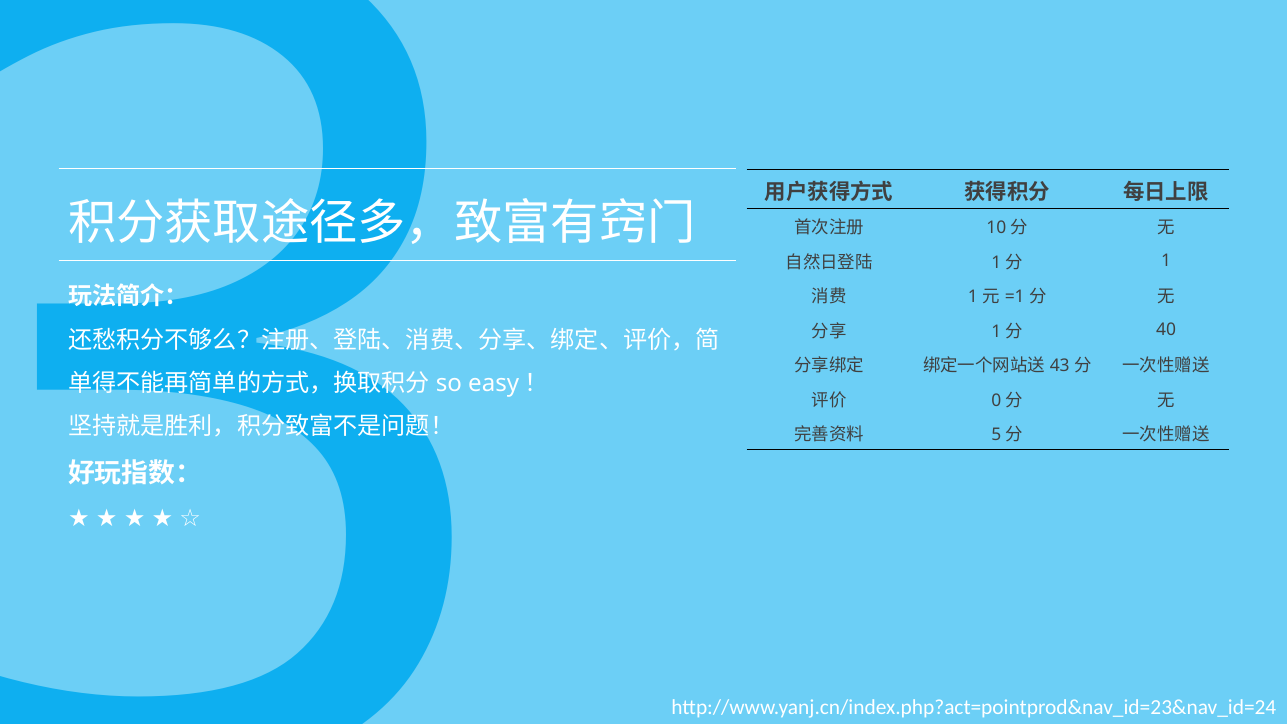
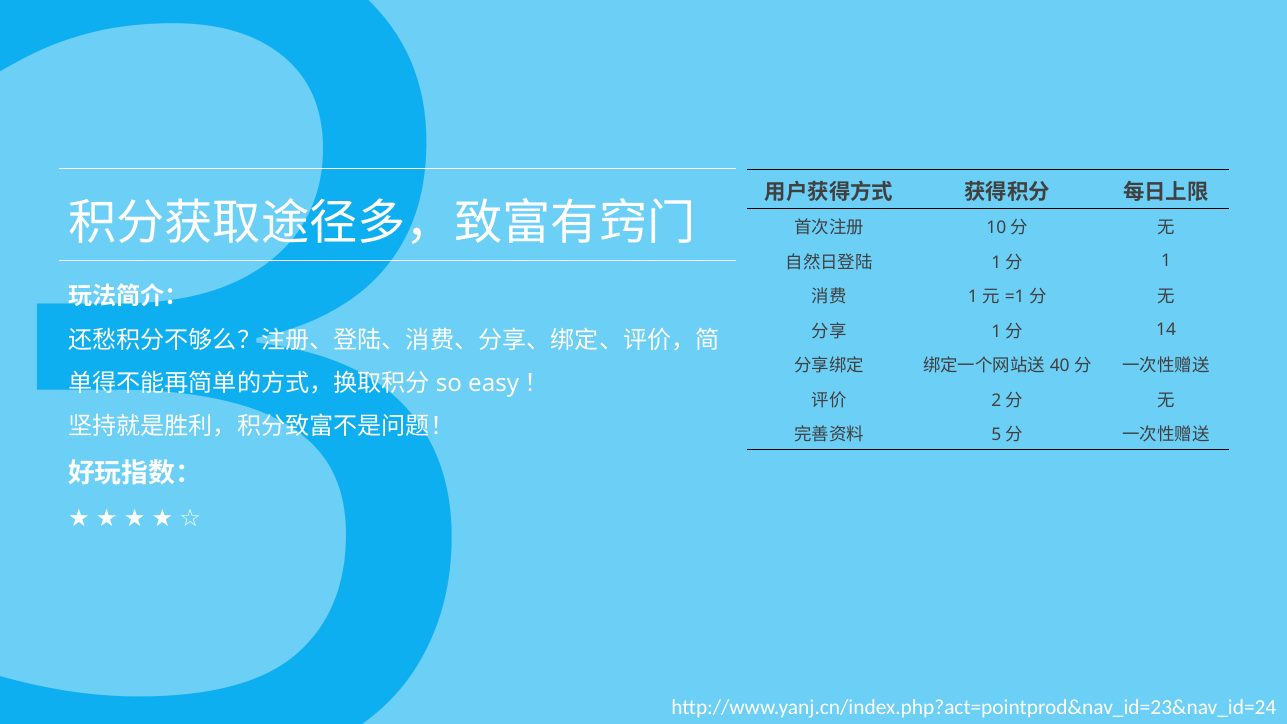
40: 40 -> 14
43: 43 -> 40
0: 0 -> 2
